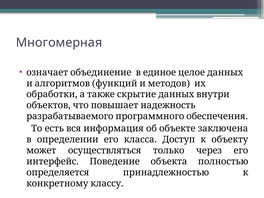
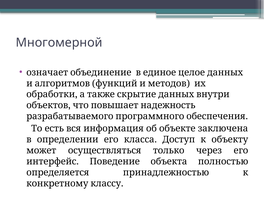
Многомерная: Многомерная -> Многомерной
